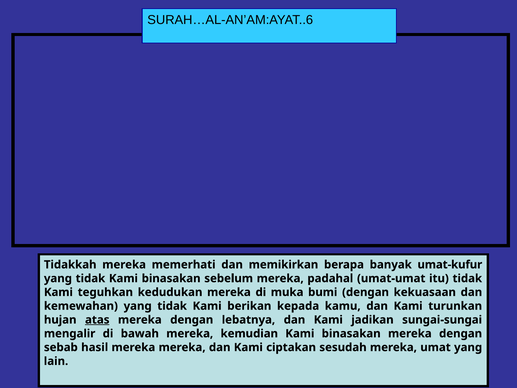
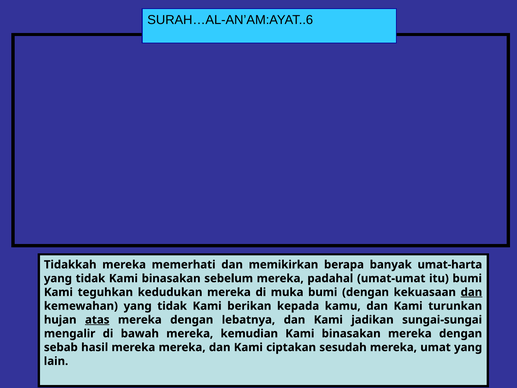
umat-kufur: umat-kufur -> umat-harta
itu tidak: tidak -> bumi
dan at (471, 292) underline: none -> present
